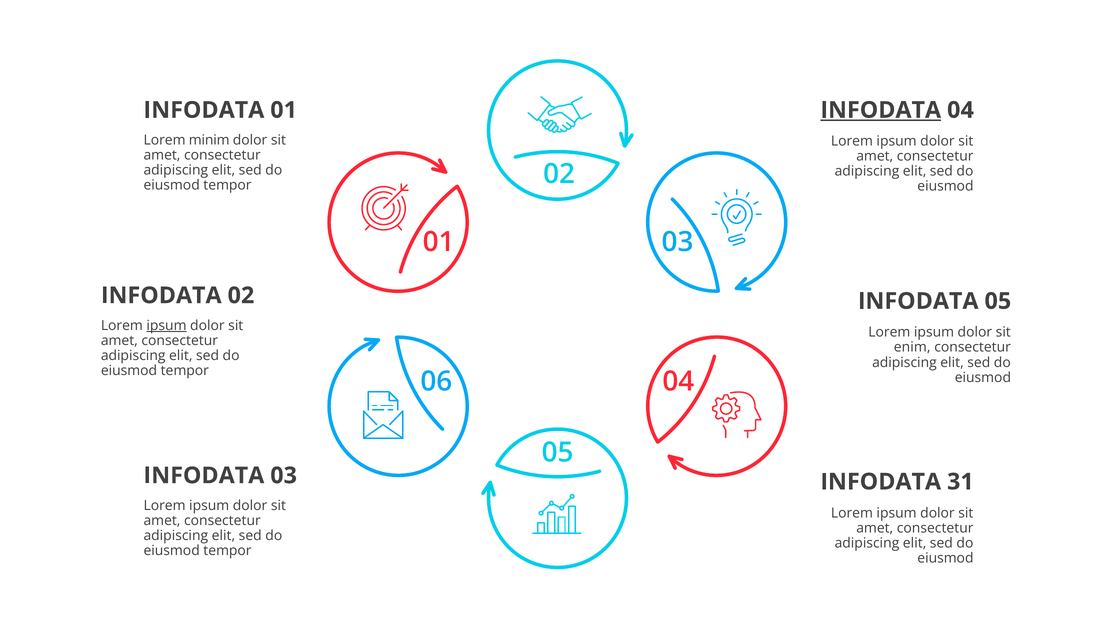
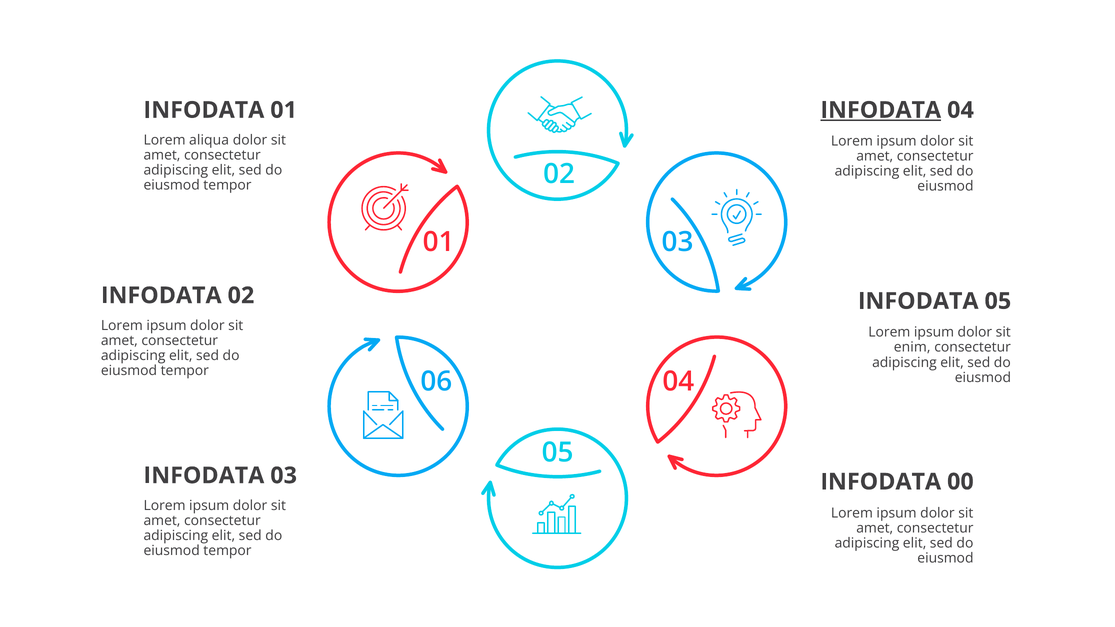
minim: minim -> aliqua
ipsum at (166, 326) underline: present -> none
31: 31 -> 00
